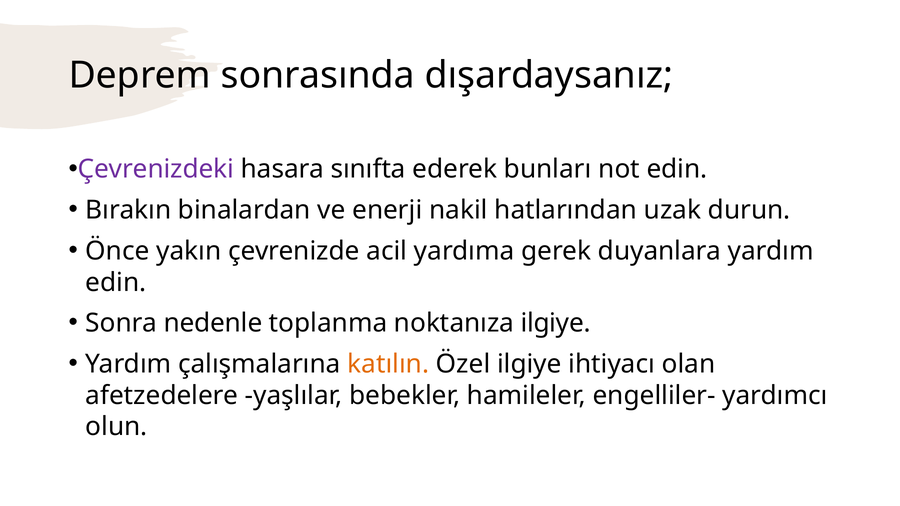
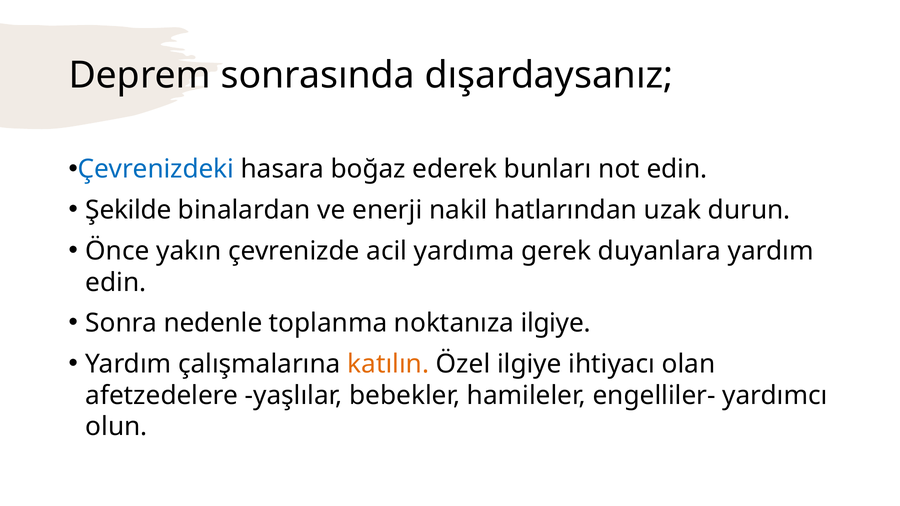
Çevrenizdeki colour: purple -> blue
sınıfta: sınıfta -> boğaz
Bırakın: Bırakın -> Şekilde
